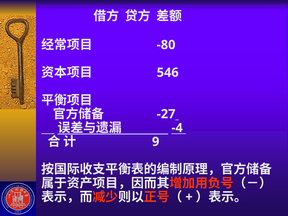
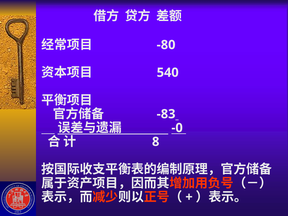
546: 546 -> 540
-27: -27 -> -83
-4: -4 -> -0
9: 9 -> 8
